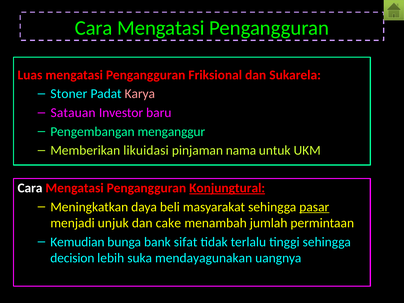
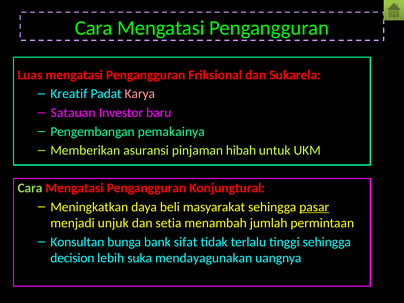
Stoner: Stoner -> Kreatif
menganggur: menganggur -> pemakainya
likuidasi: likuidasi -> asuransi
nama: nama -> hibah
Cara at (30, 188) colour: white -> light green
Konjungtural underline: present -> none
cake: cake -> setia
Kemudian: Kemudian -> Konsultan
